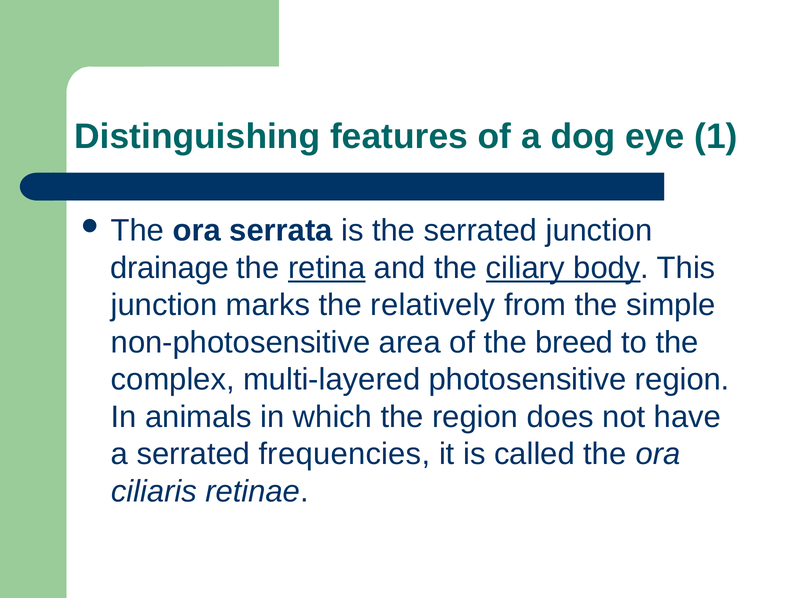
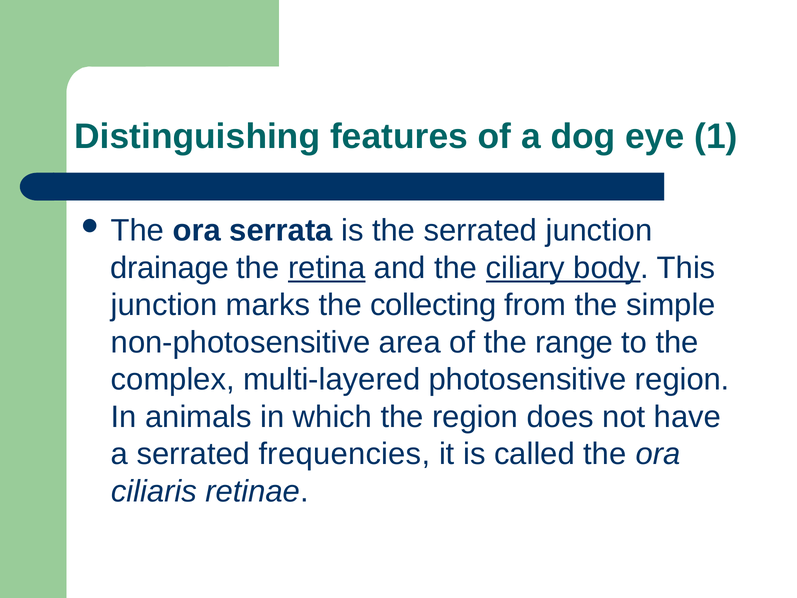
relatively: relatively -> collecting
breed: breed -> range
